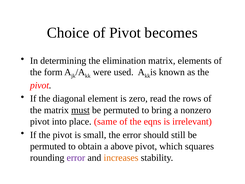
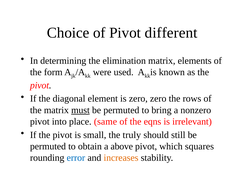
becomes: becomes -> different
zero read: read -> zero
the error: error -> truly
error at (76, 158) colour: purple -> blue
